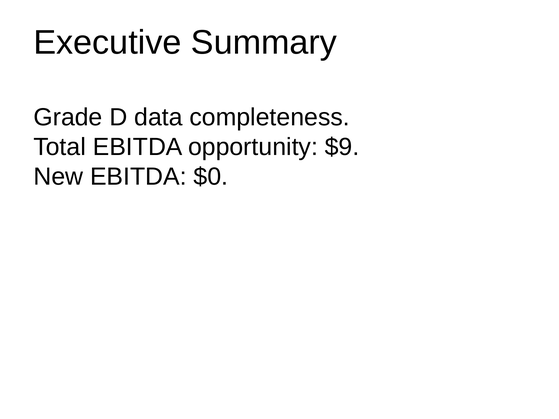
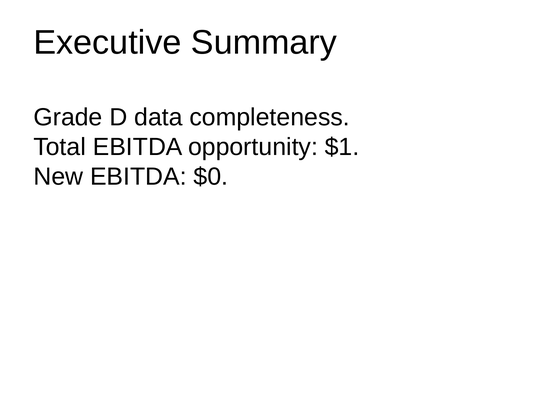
$9: $9 -> $1
